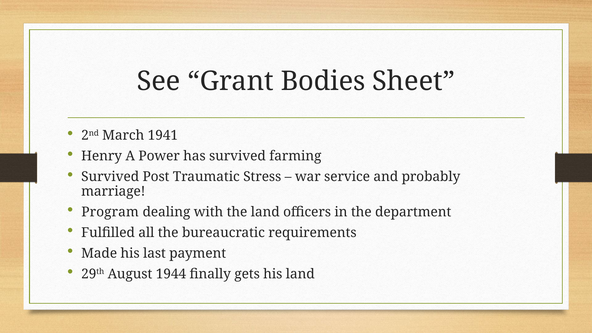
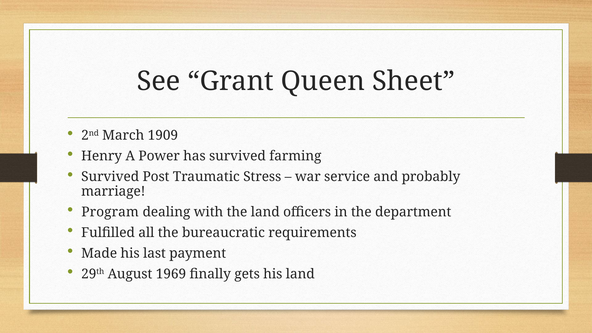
Bodies: Bodies -> Queen
1941: 1941 -> 1909
1944: 1944 -> 1969
